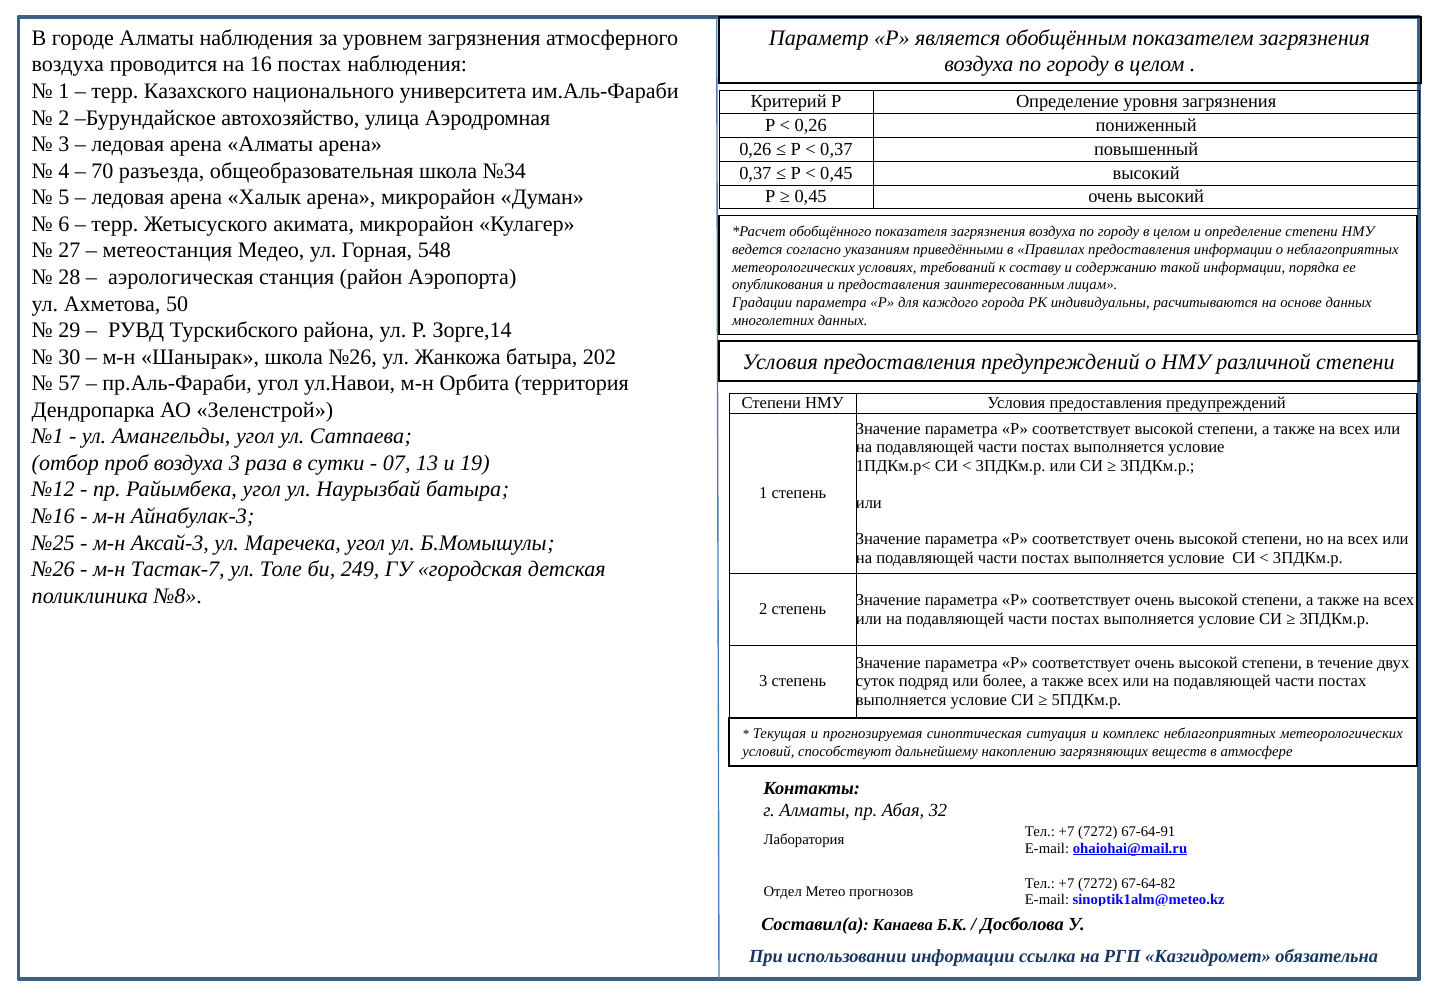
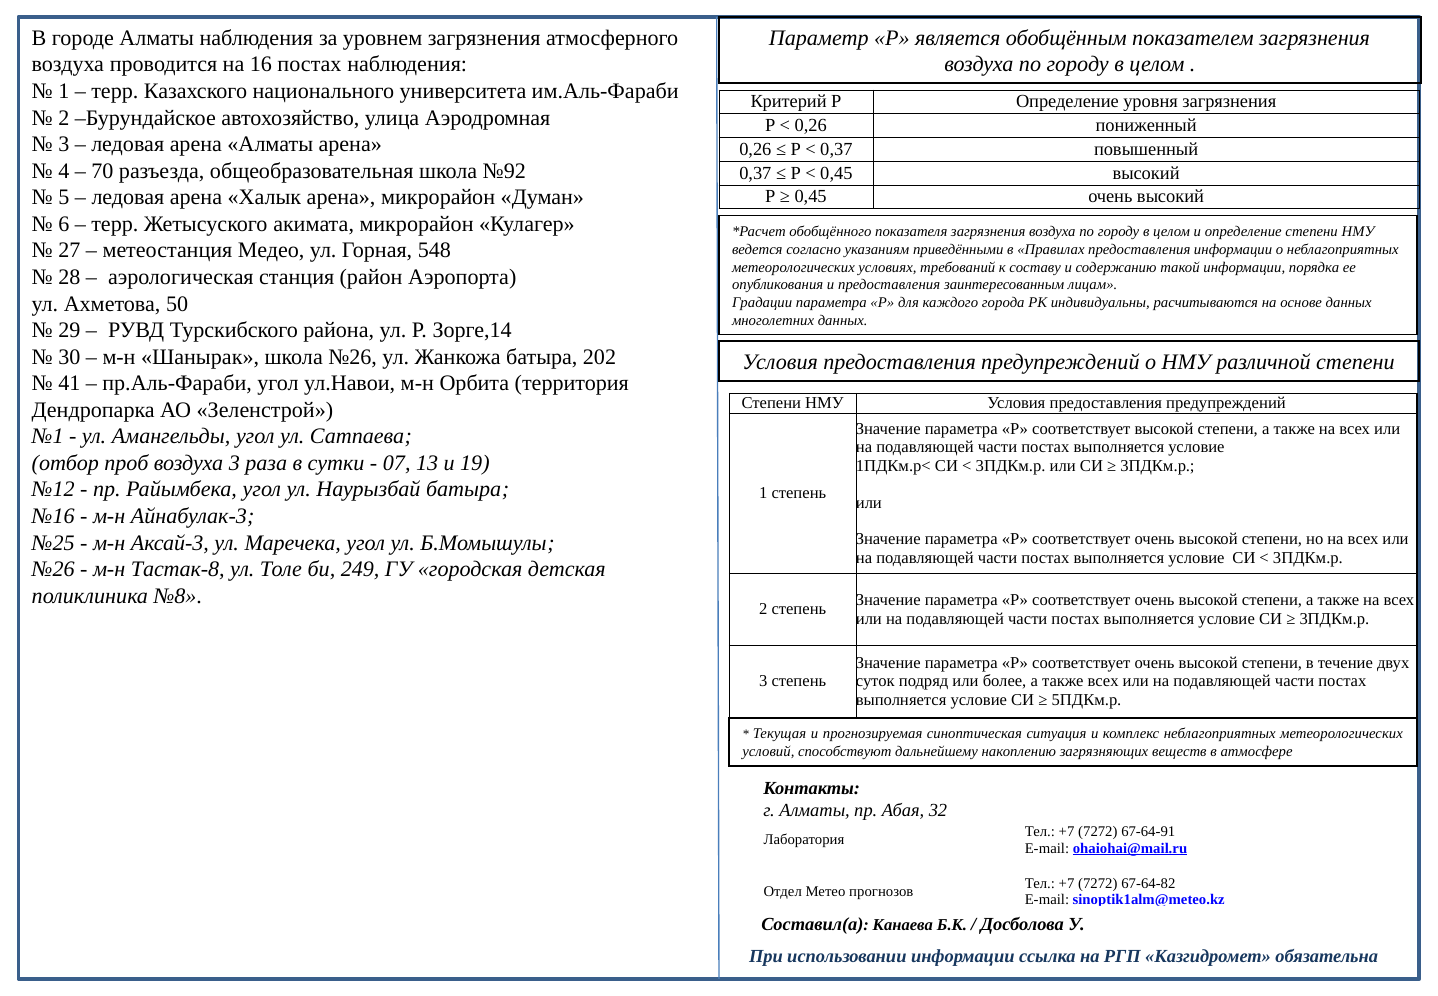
№34: №34 -> №92
57: 57 -> 41
Тастак-7: Тастак-7 -> Тастак-8
